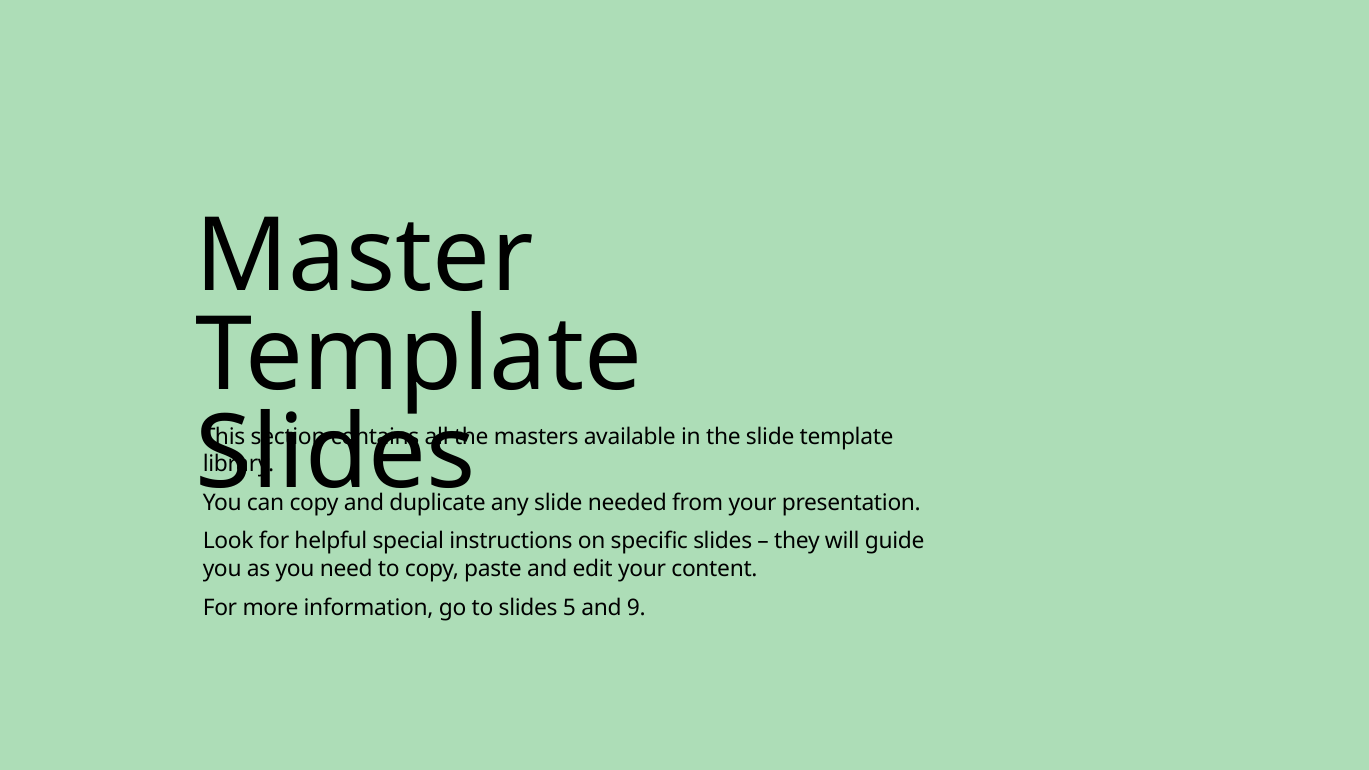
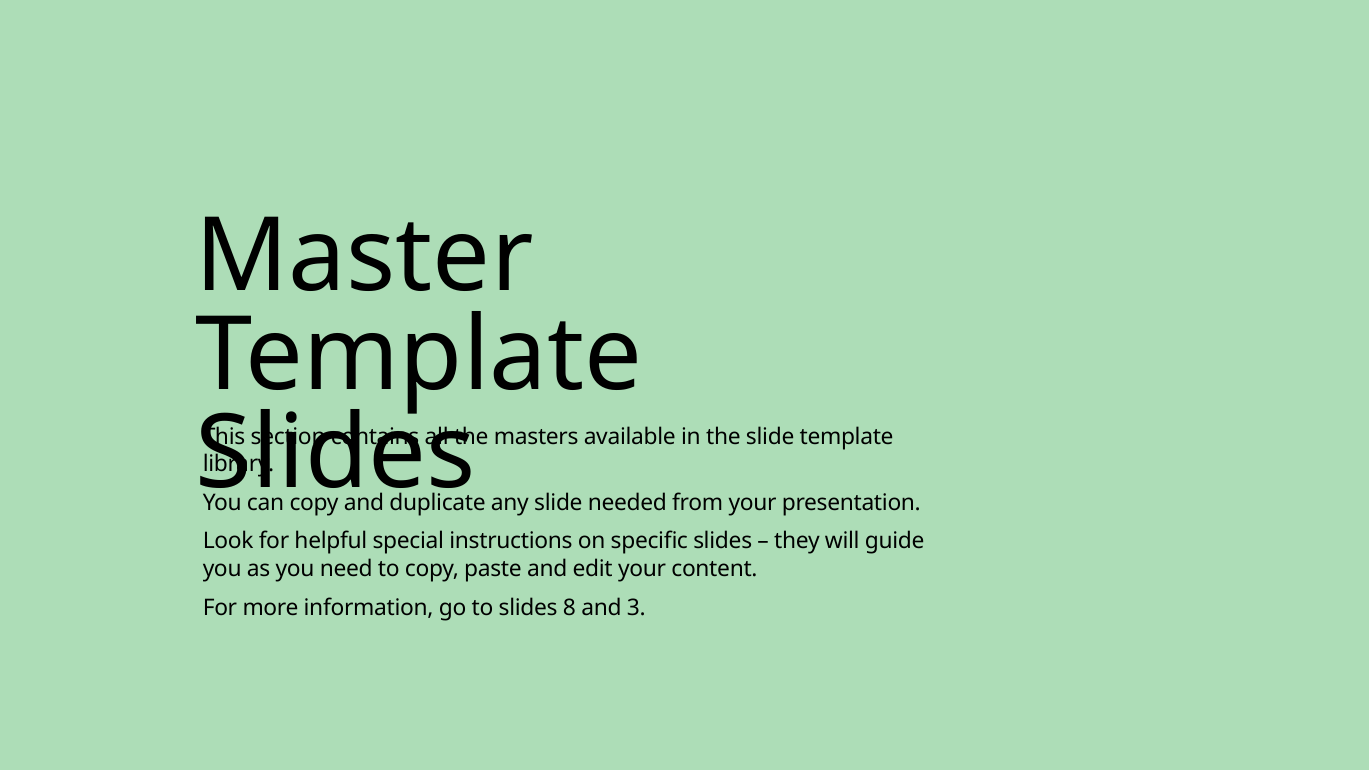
5: 5 -> 8
9: 9 -> 3
